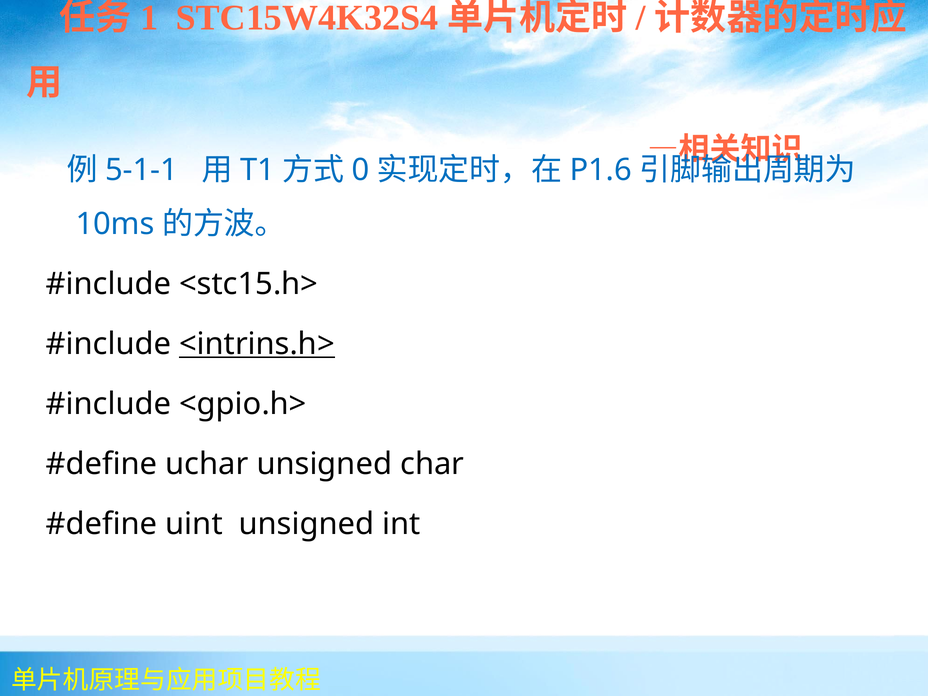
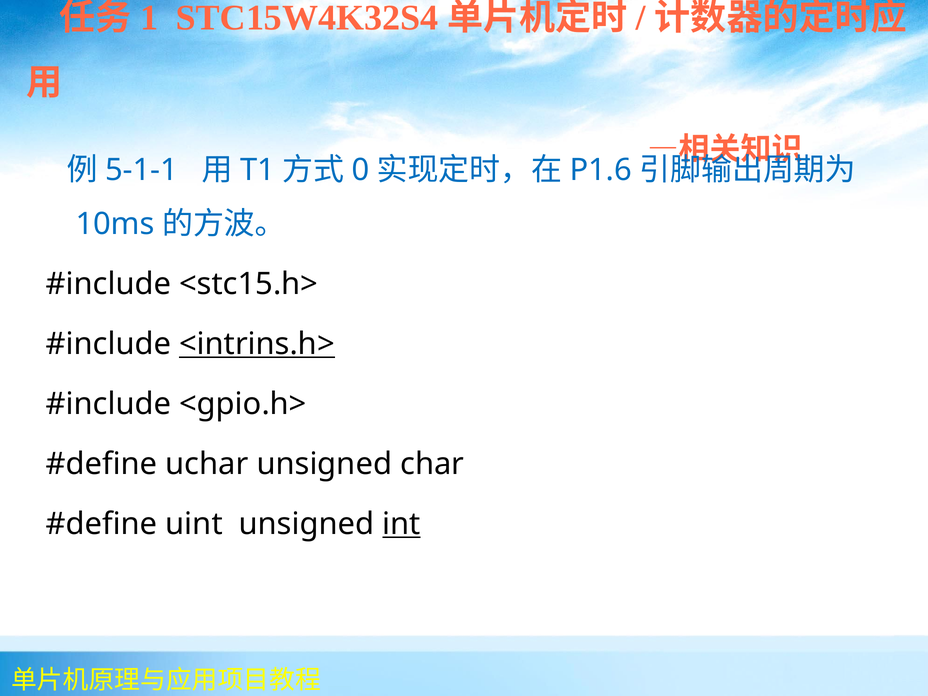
int underline: none -> present
